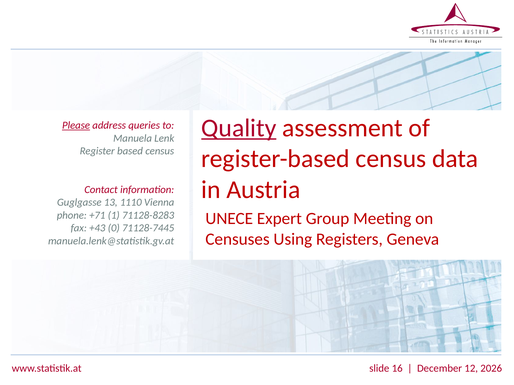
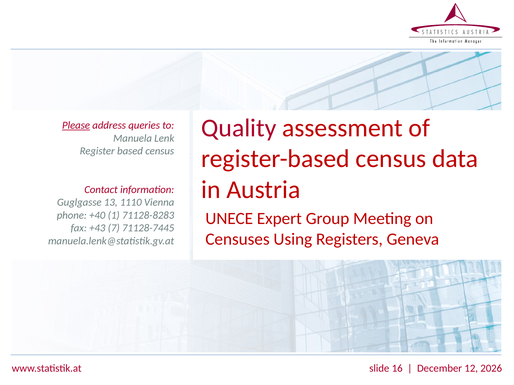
Quality underline: present -> none
+71: +71 -> +40
0: 0 -> 7
